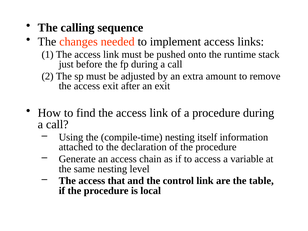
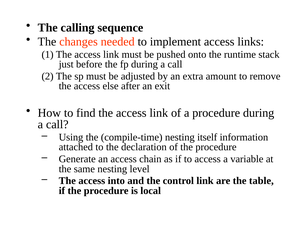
access exit: exit -> else
that: that -> into
